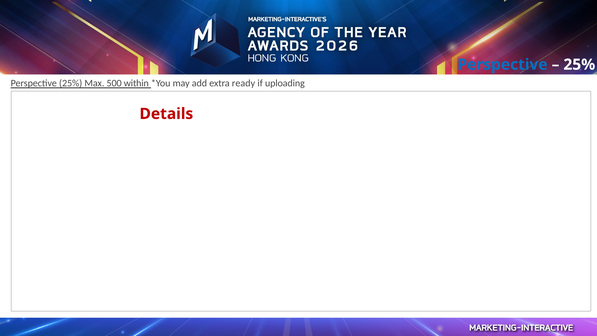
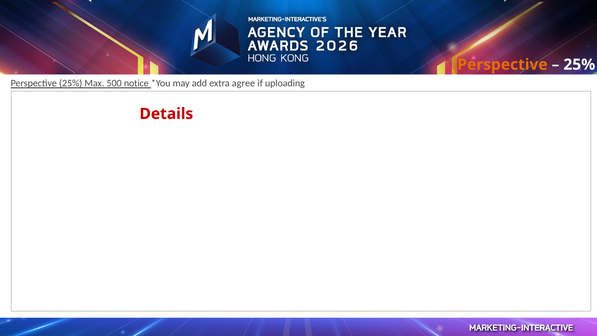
Perspective at (502, 65) colour: blue -> orange
within: within -> notice
ready: ready -> agree
